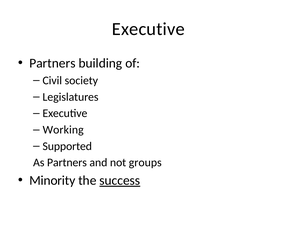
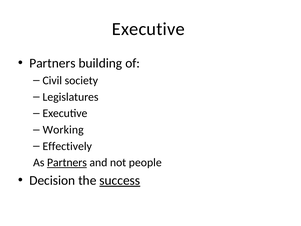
Supported: Supported -> Effectively
Partners at (67, 162) underline: none -> present
groups: groups -> people
Minority: Minority -> Decision
